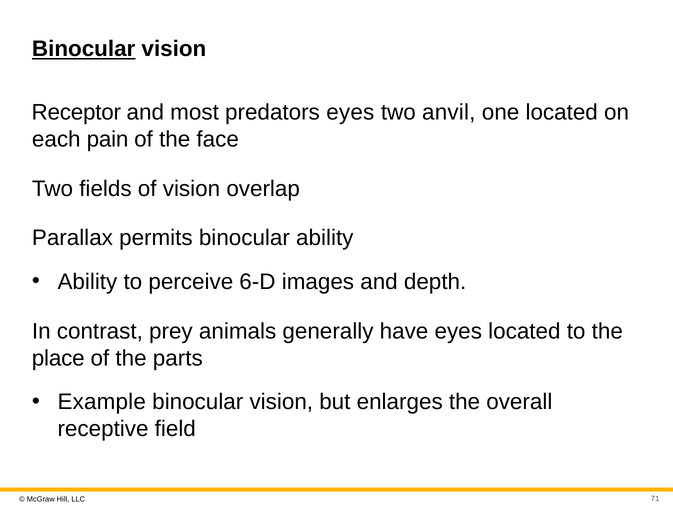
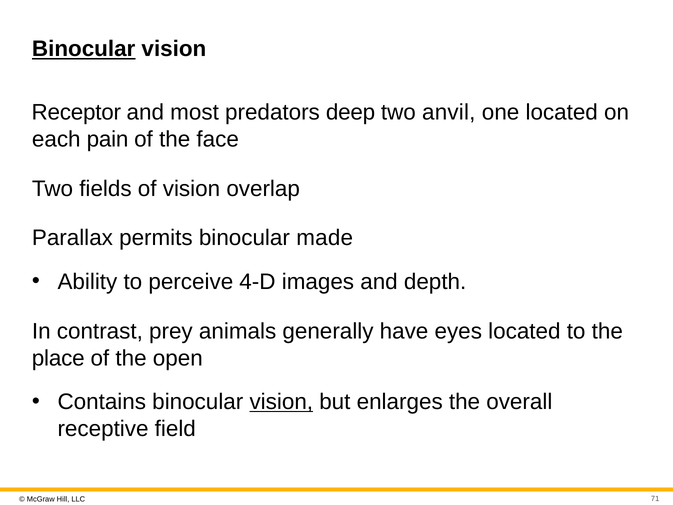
predators eyes: eyes -> deep
binocular ability: ability -> made
6-D: 6-D -> 4-D
parts: parts -> open
Example: Example -> Contains
vision at (281, 402) underline: none -> present
